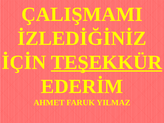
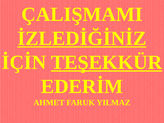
İZLEDİĞİNİZ underline: none -> present
